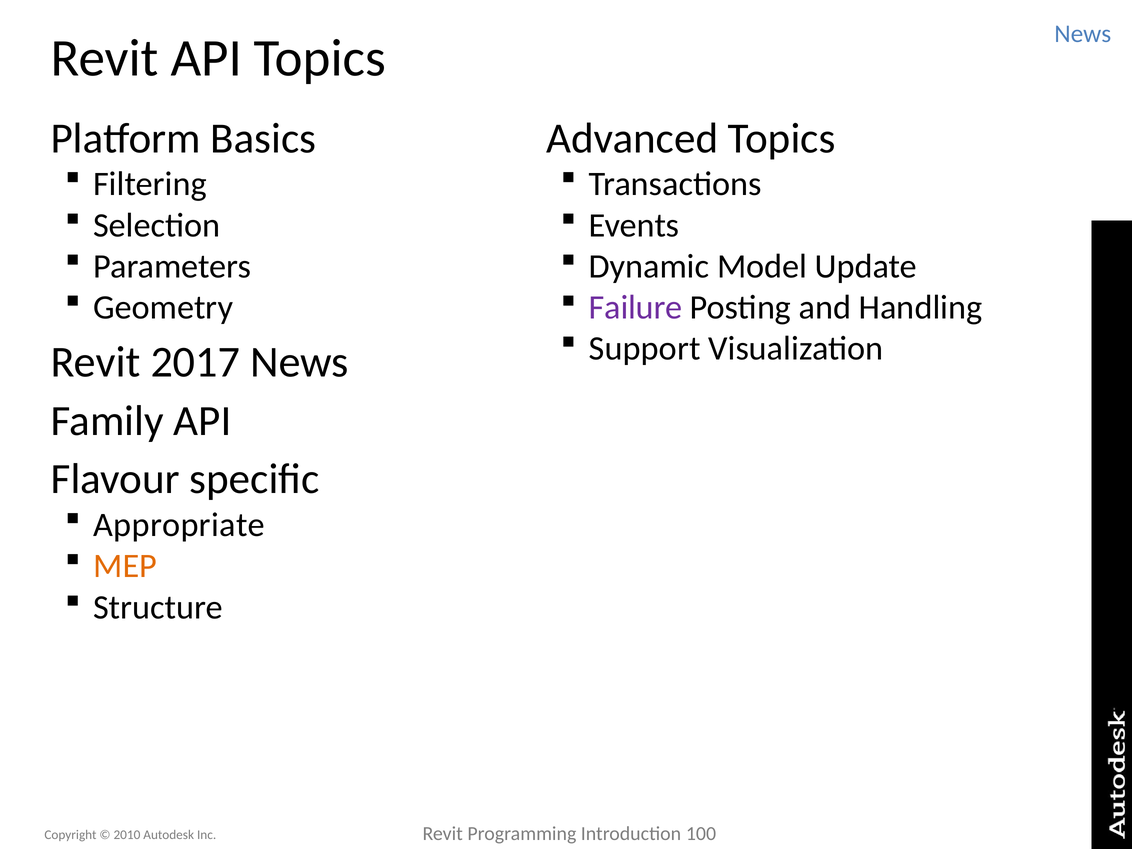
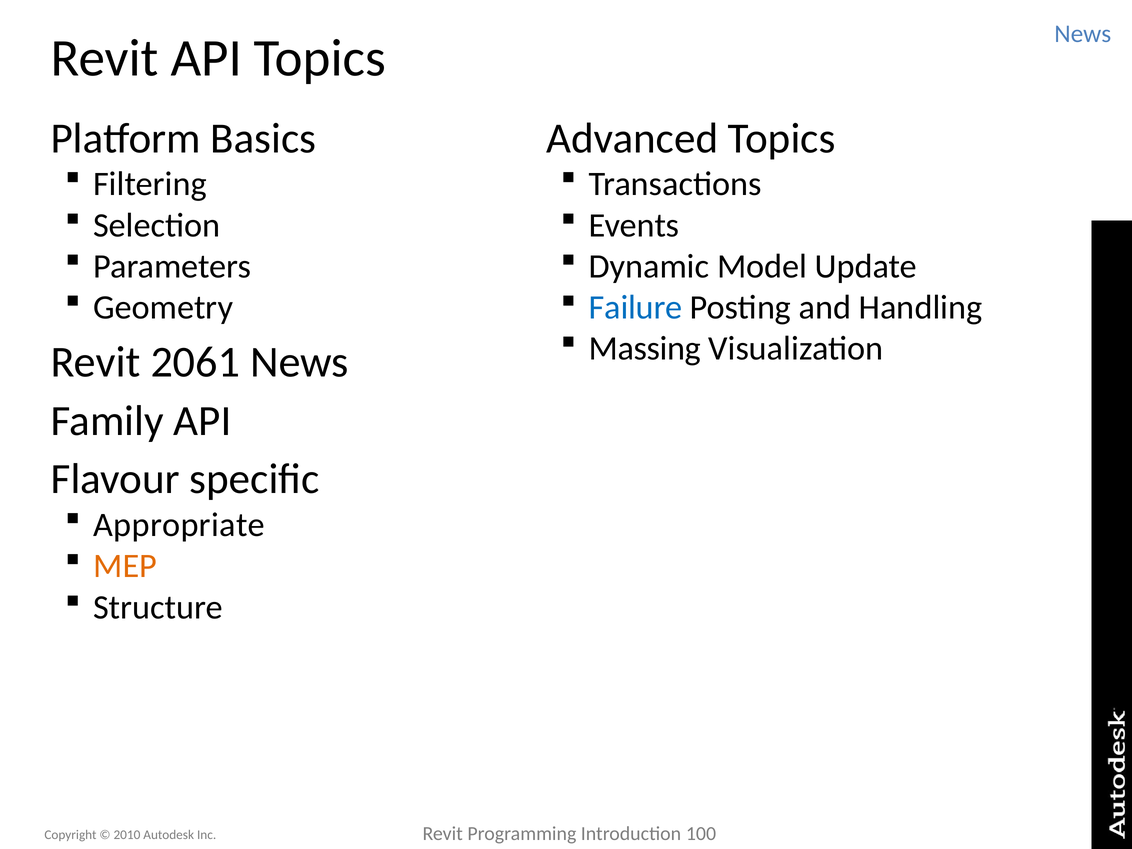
Failure colour: purple -> blue
Support: Support -> Massing
2017: 2017 -> 2061
